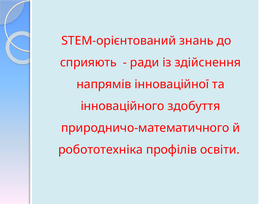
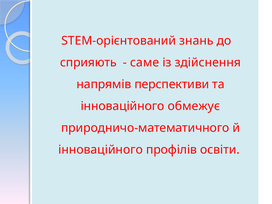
ради: ради -> саме
інноваційної: інноваційної -> перспективи
здобуття: здобуття -> обмежує
робототехніка at (101, 150): робототехніка -> інноваційного
